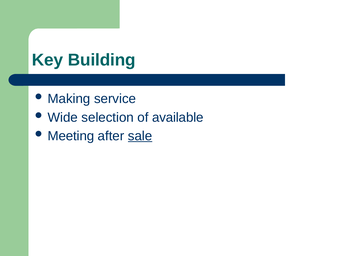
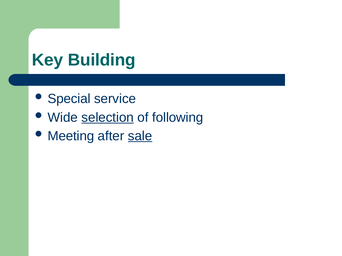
Making: Making -> Special
selection underline: none -> present
available: available -> following
